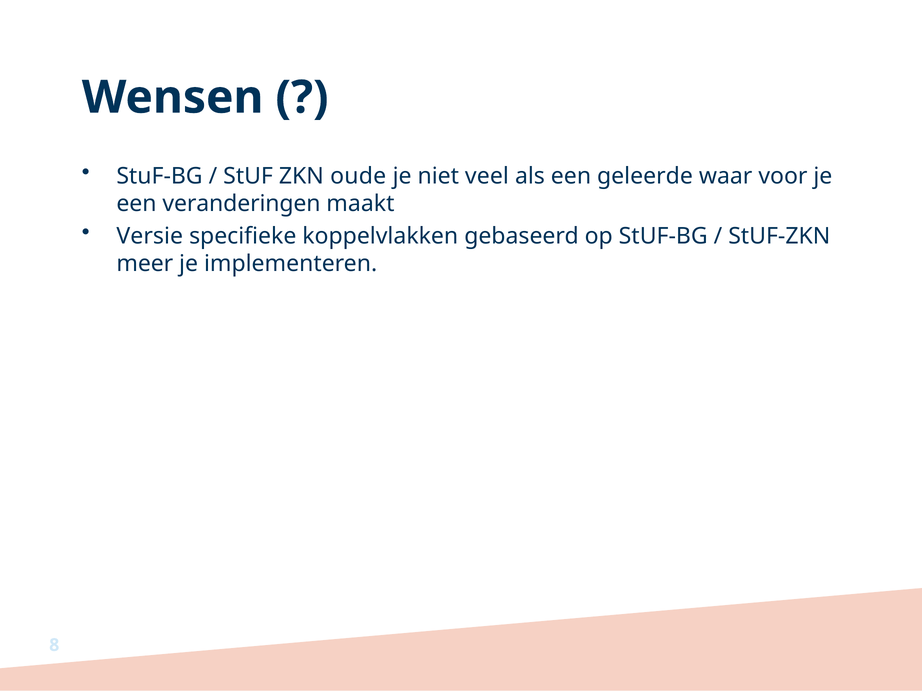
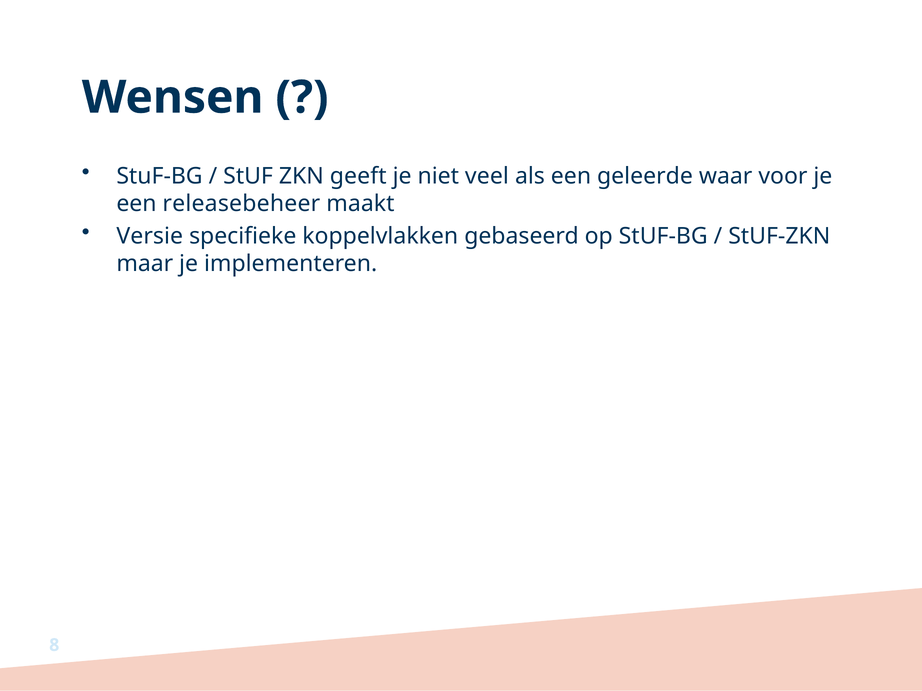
oude: oude -> geeft
veranderingen: veranderingen -> releasebeheer
meer: meer -> maar
